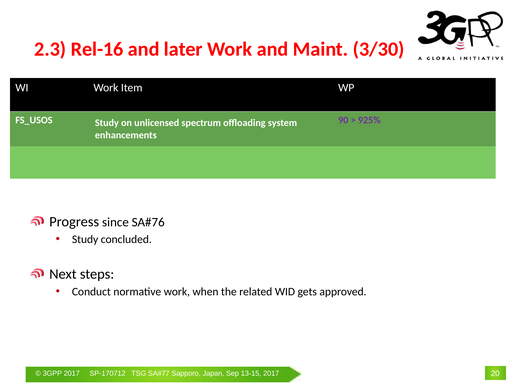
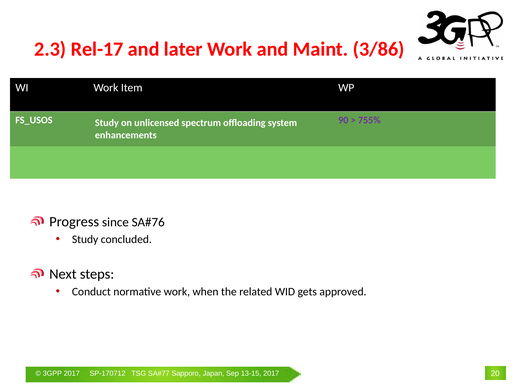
Rel-16: Rel-16 -> Rel-17
3/30: 3/30 -> 3/86
925%: 925% -> 755%
